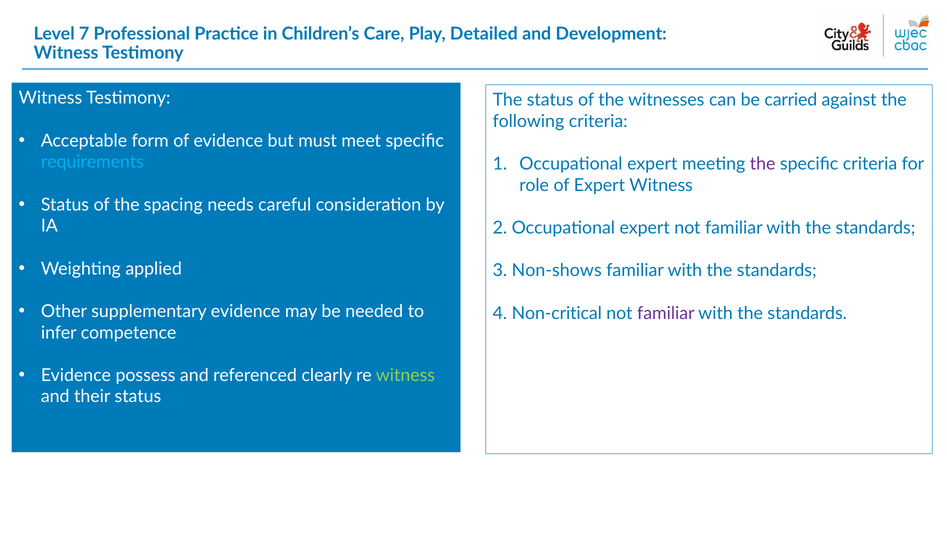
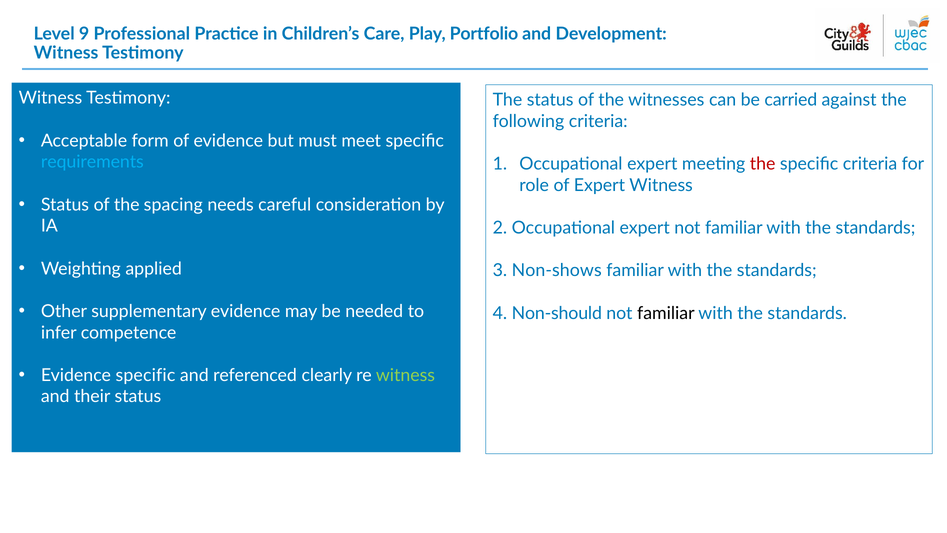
7: 7 -> 9
Detailed: Detailed -> Portfolio
the at (763, 164) colour: purple -> red
Non-critical: Non-critical -> Non-should
familiar at (666, 313) colour: purple -> black
Evidence possess: possess -> specific
